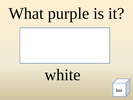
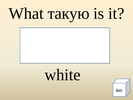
purple: purple -> такую
